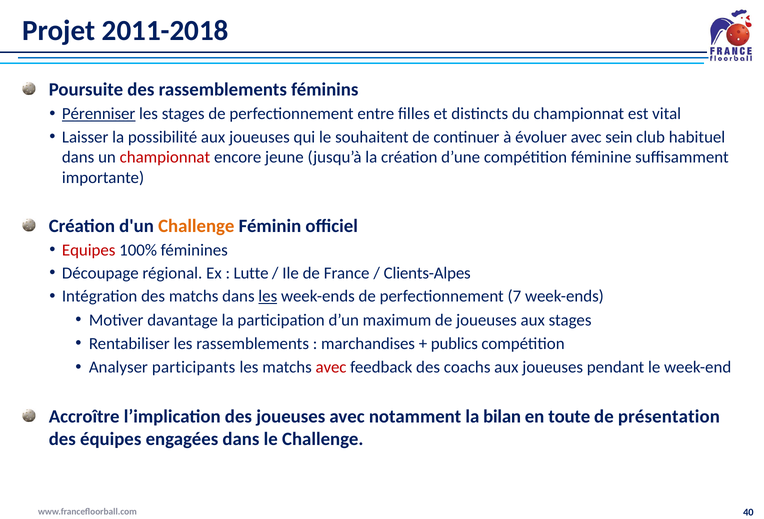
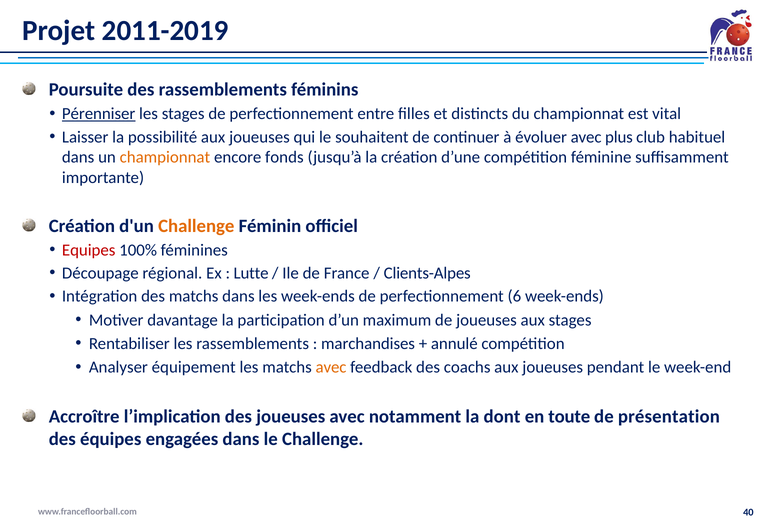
2011-2018: 2011-2018 -> 2011-2019
sein: sein -> plus
championnat at (165, 157) colour: red -> orange
jeune: jeune -> fonds
les at (268, 296) underline: present -> none
7: 7 -> 6
publics: publics -> annulé
participants: participants -> équipement
avec at (331, 367) colour: red -> orange
bilan: bilan -> dont
